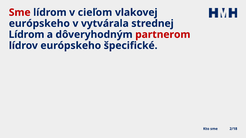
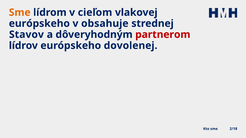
Sme at (20, 12) colour: red -> orange
vytvárala: vytvárala -> obsahuje
Lídrom at (27, 35): Lídrom -> Stavov
špecifické: špecifické -> dovolenej
